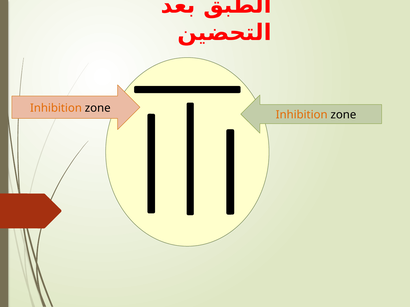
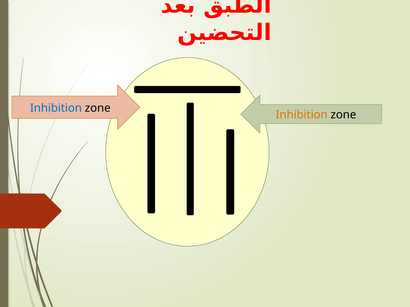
Inhibition at (56, 108) colour: orange -> blue
